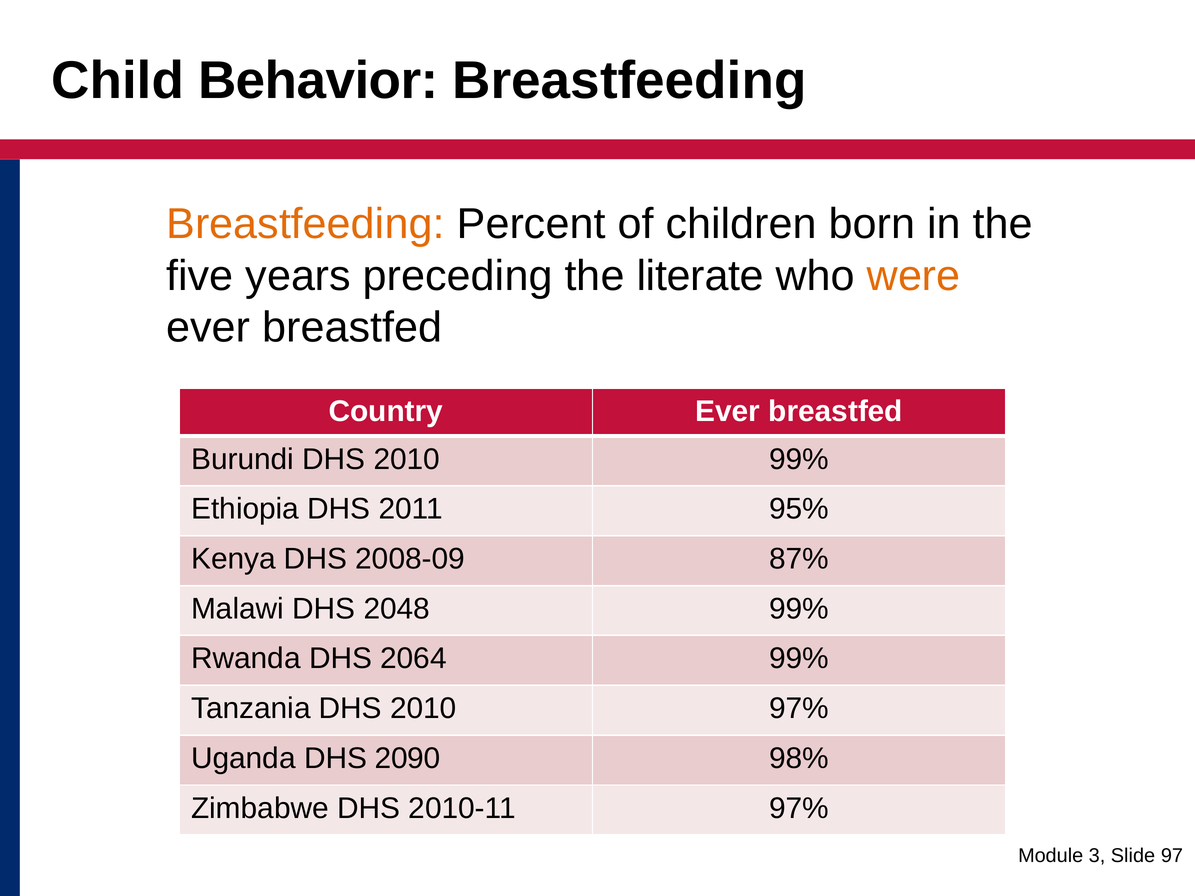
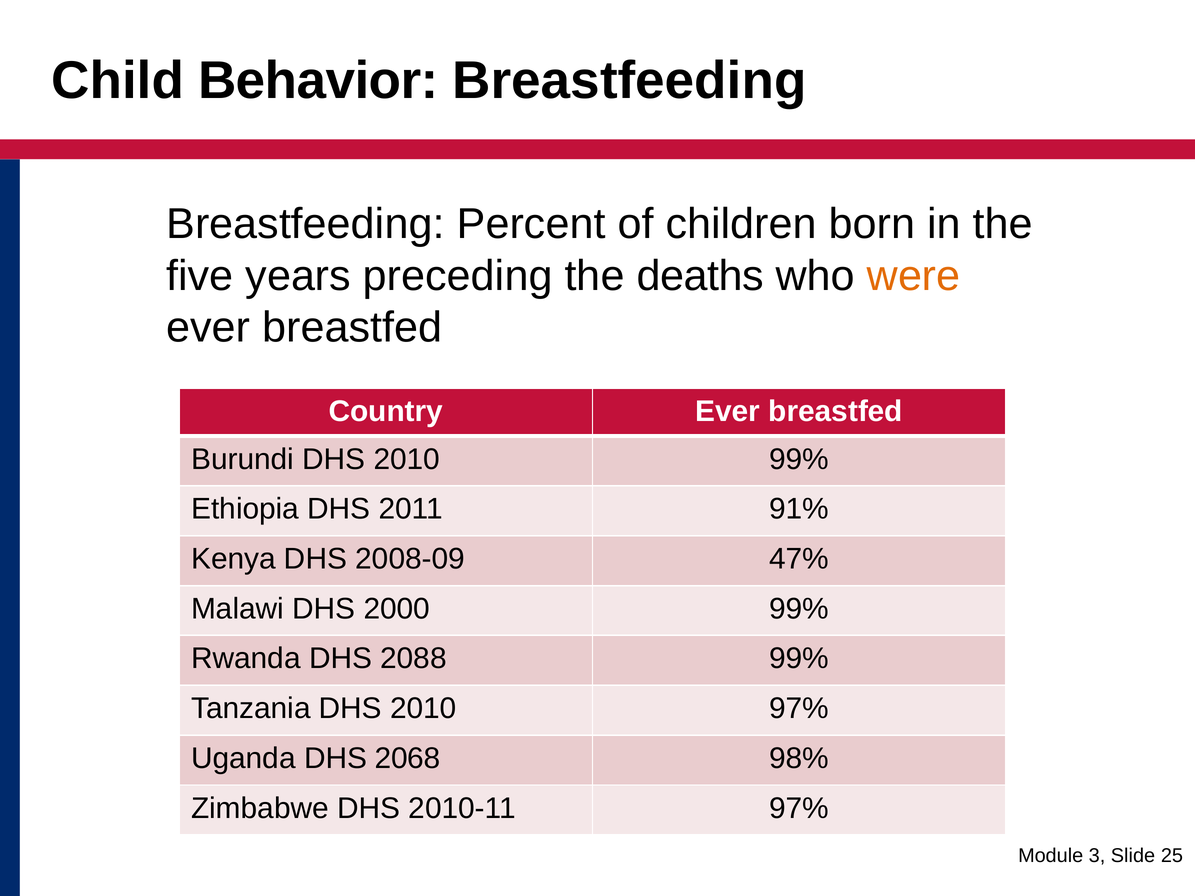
Breastfeeding at (305, 224) colour: orange -> black
literate: literate -> deaths
95%: 95% -> 91%
87%: 87% -> 47%
2048: 2048 -> 2000
2064: 2064 -> 2088
2090: 2090 -> 2068
97: 97 -> 25
